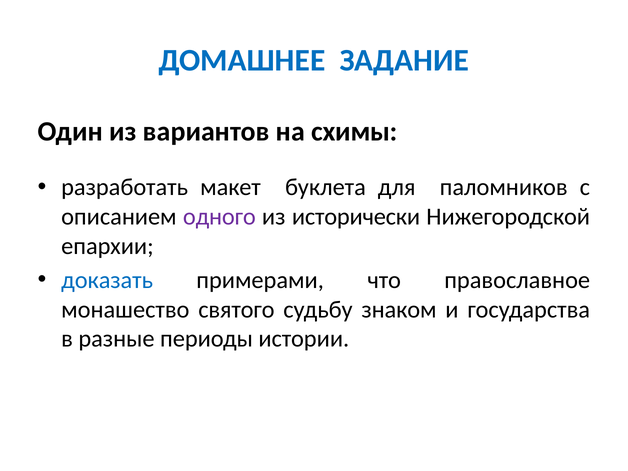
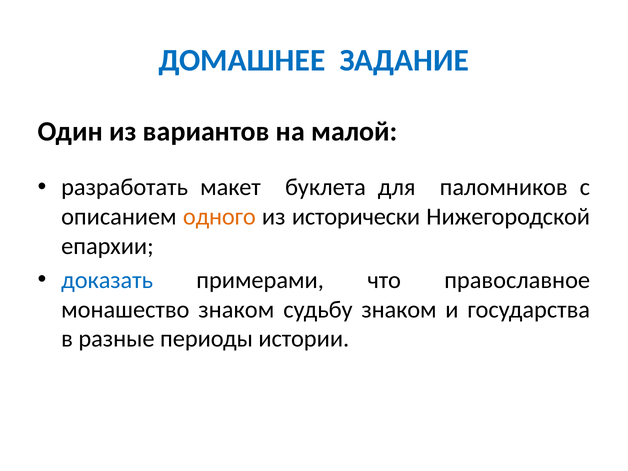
схимы: схимы -> малой
одного colour: purple -> orange
монашество святого: святого -> знаком
